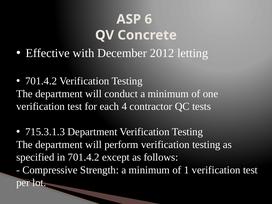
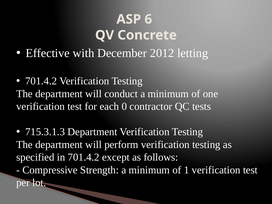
4: 4 -> 0
